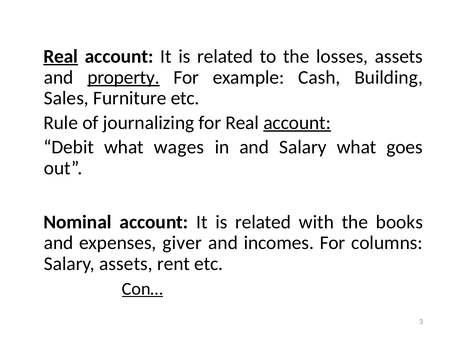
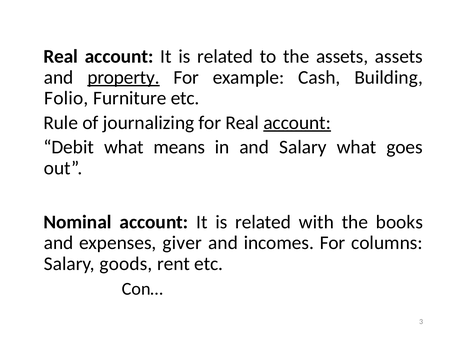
Real at (61, 56) underline: present -> none
the losses: losses -> assets
Sales: Sales -> Folio
wages: wages -> means
Salary assets: assets -> goods
Con… underline: present -> none
